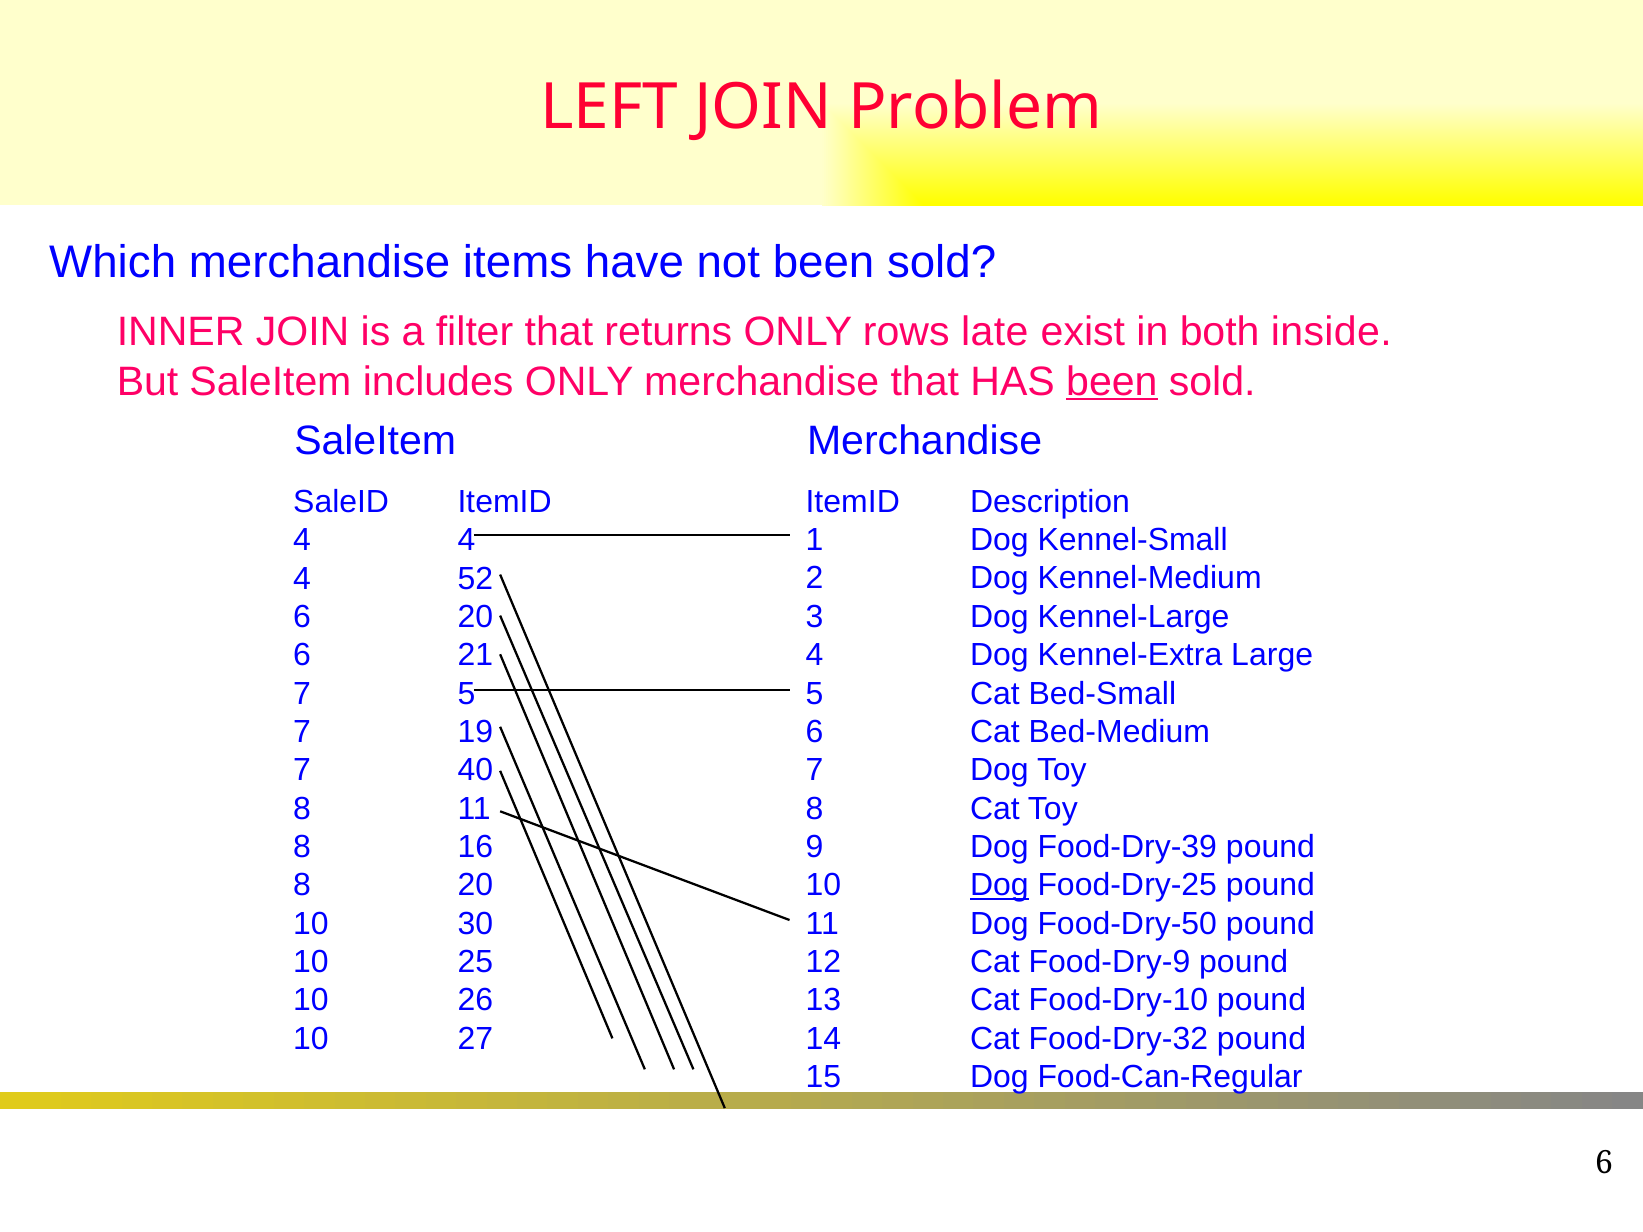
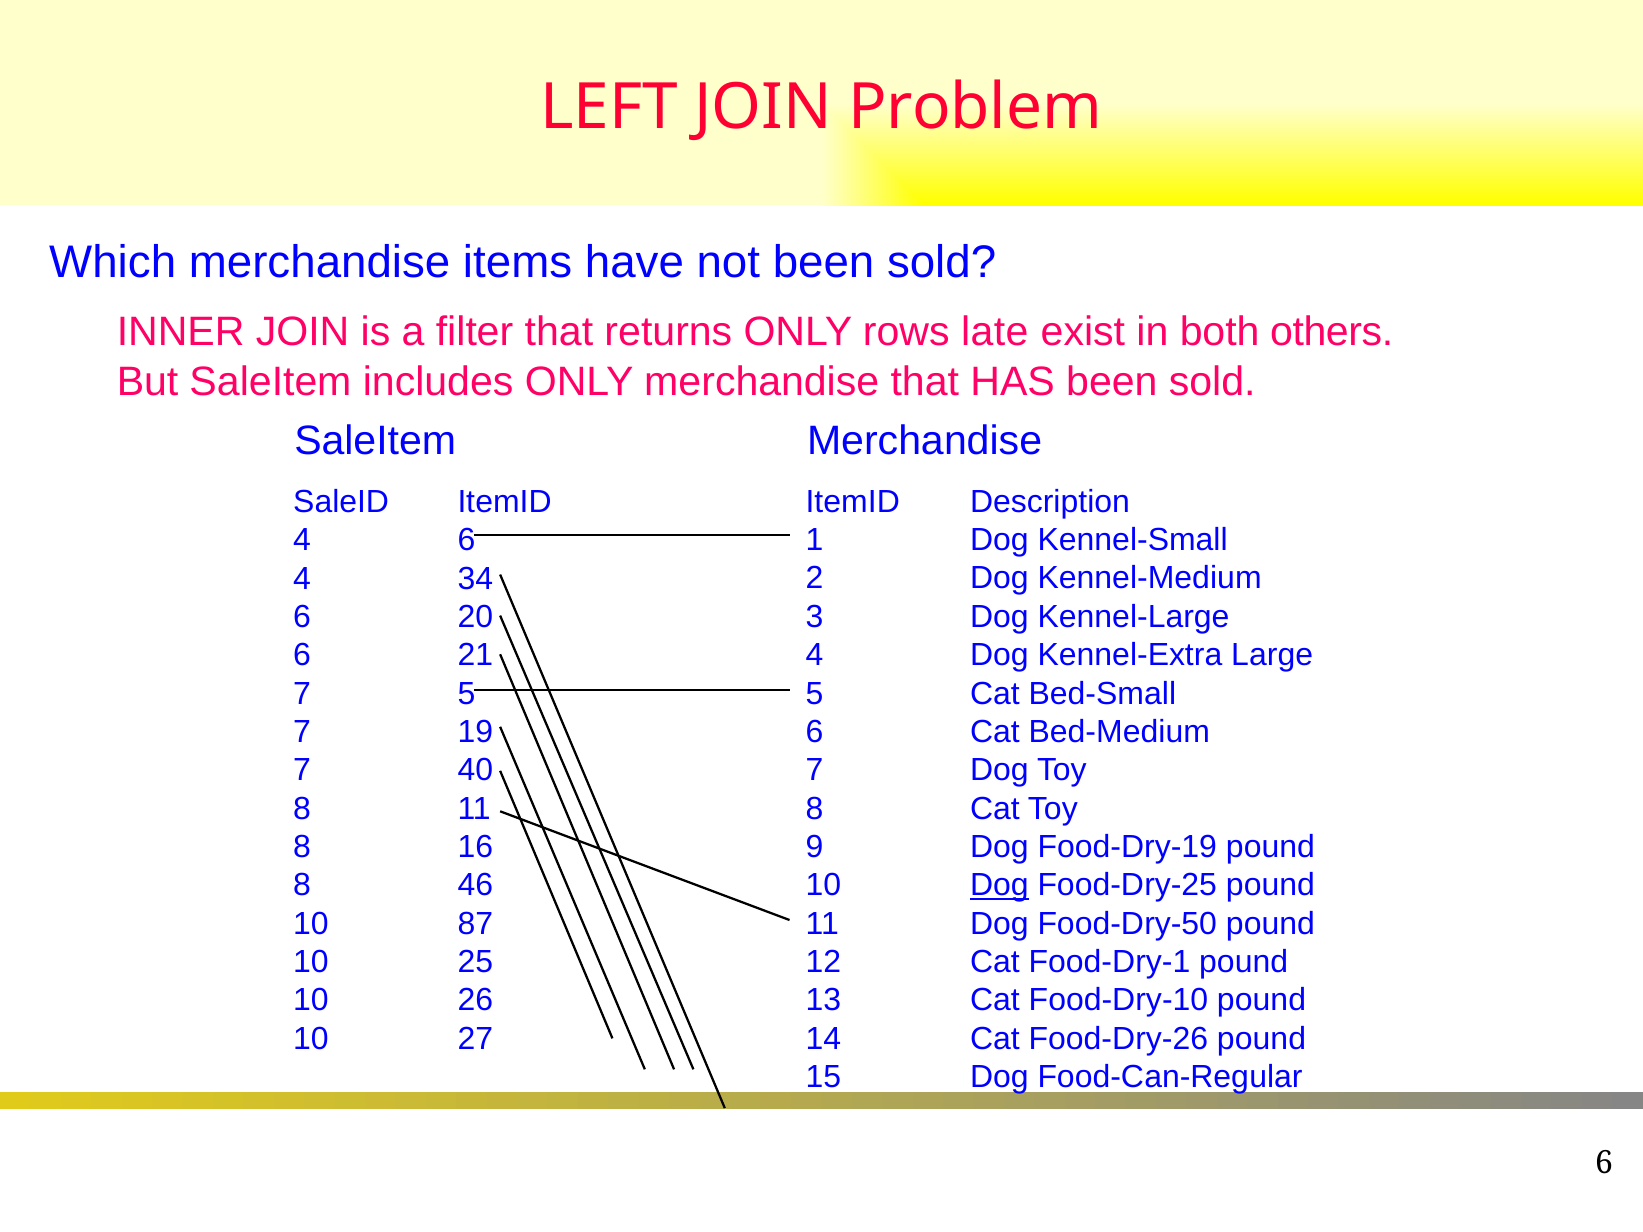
inside: inside -> others
been at (1112, 382) underline: present -> none
4 at (466, 540): 4 -> 6
52: 52 -> 34
Food-Dry-39: Food-Dry-39 -> Food-Dry-19
8 20: 20 -> 46
30: 30 -> 87
Food-Dry-9: Food-Dry-9 -> Food-Dry-1
Food-Dry-32: Food-Dry-32 -> Food-Dry-26
